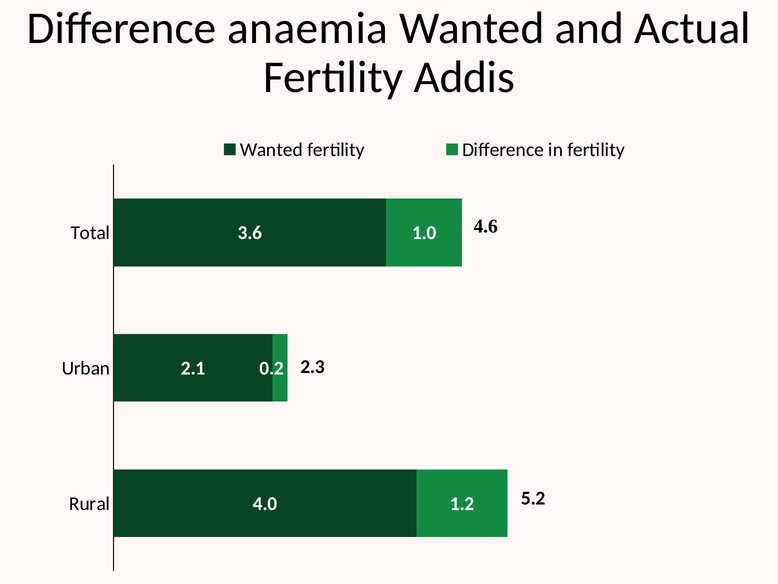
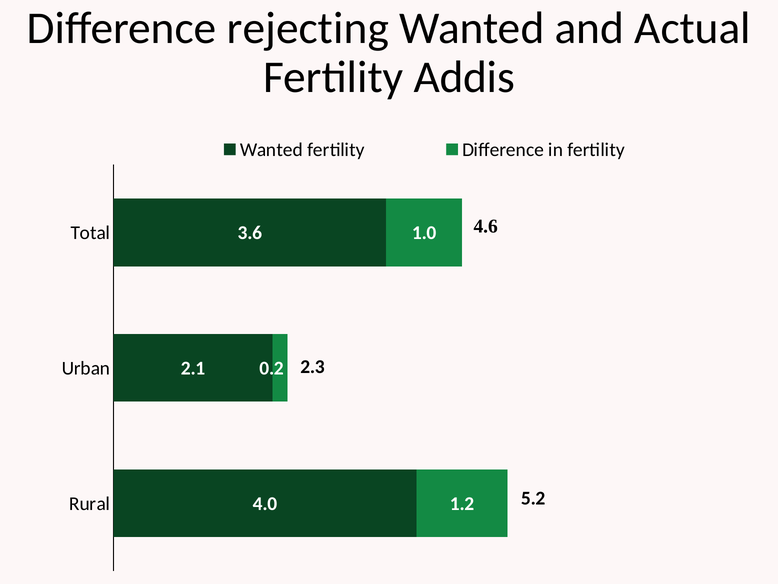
anaemia: anaemia -> rejecting
